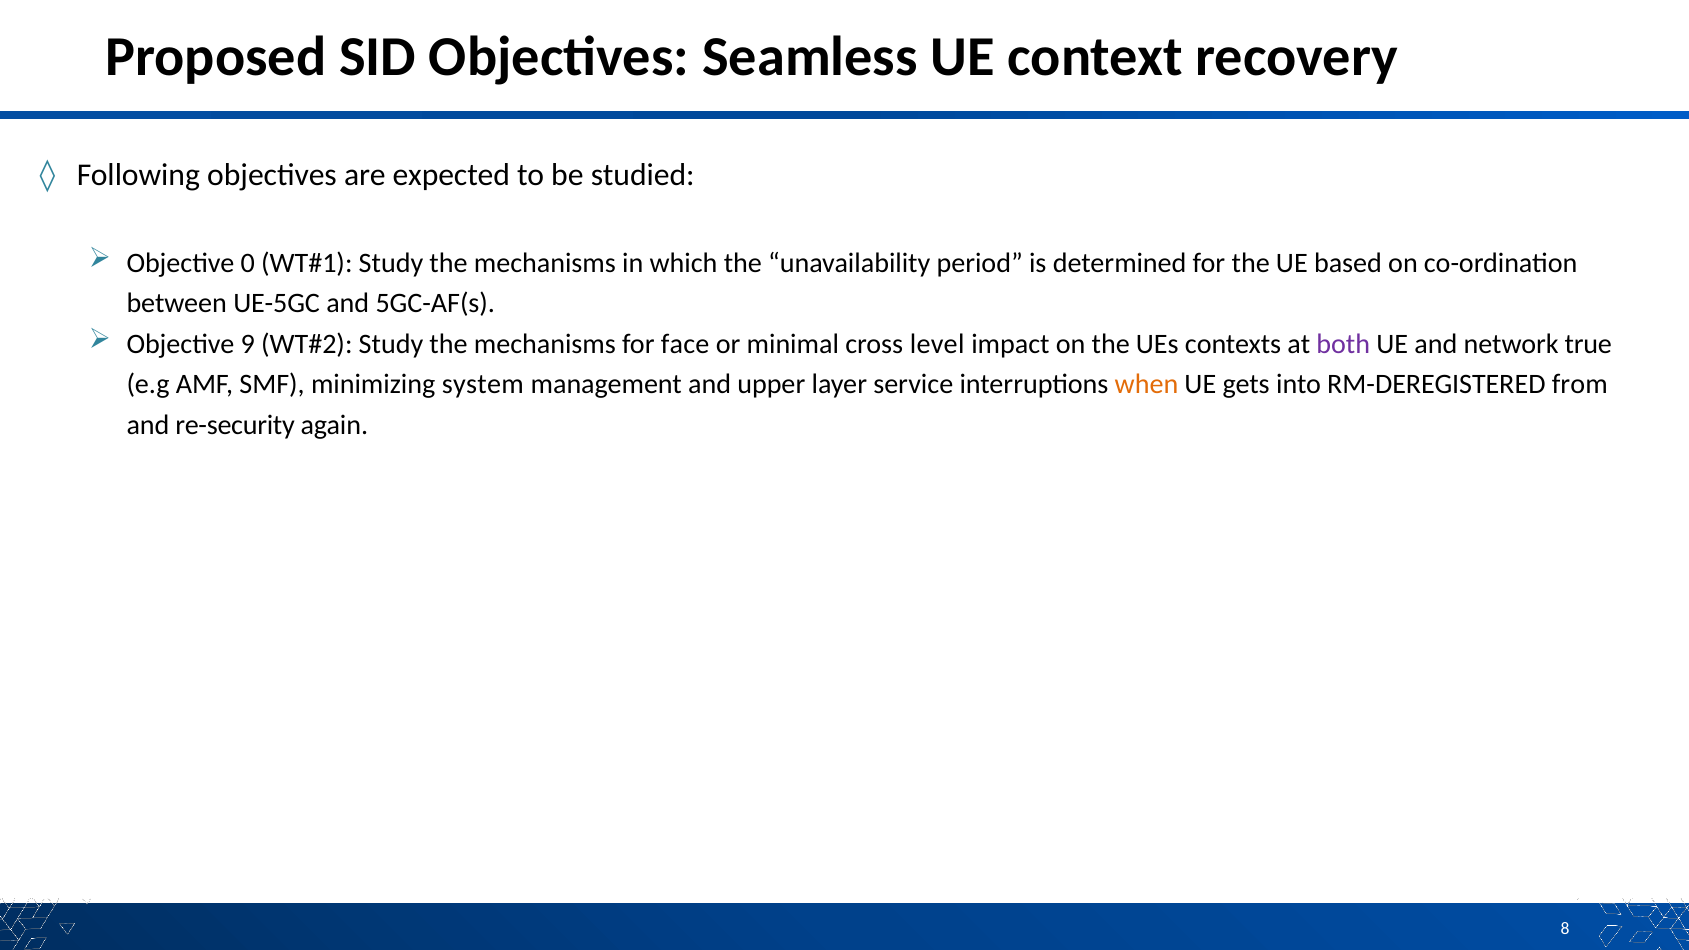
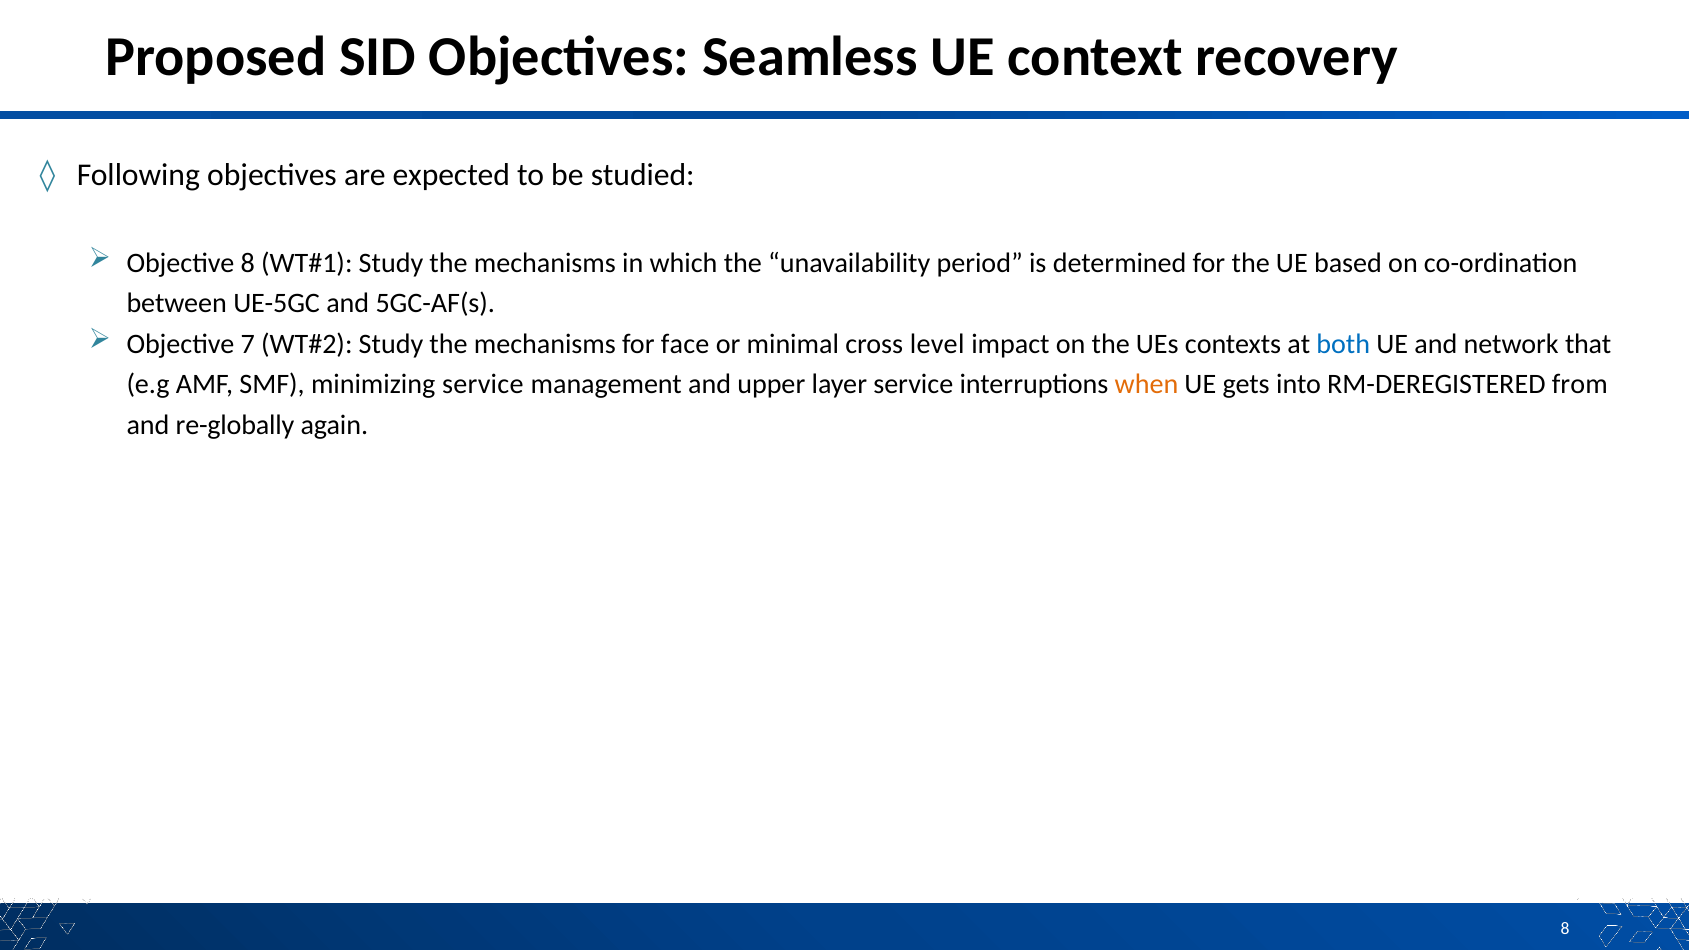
Objective 0: 0 -> 8
9: 9 -> 7
both colour: purple -> blue
true: true -> that
minimizing system: system -> service
re-security: re-security -> re-globally
